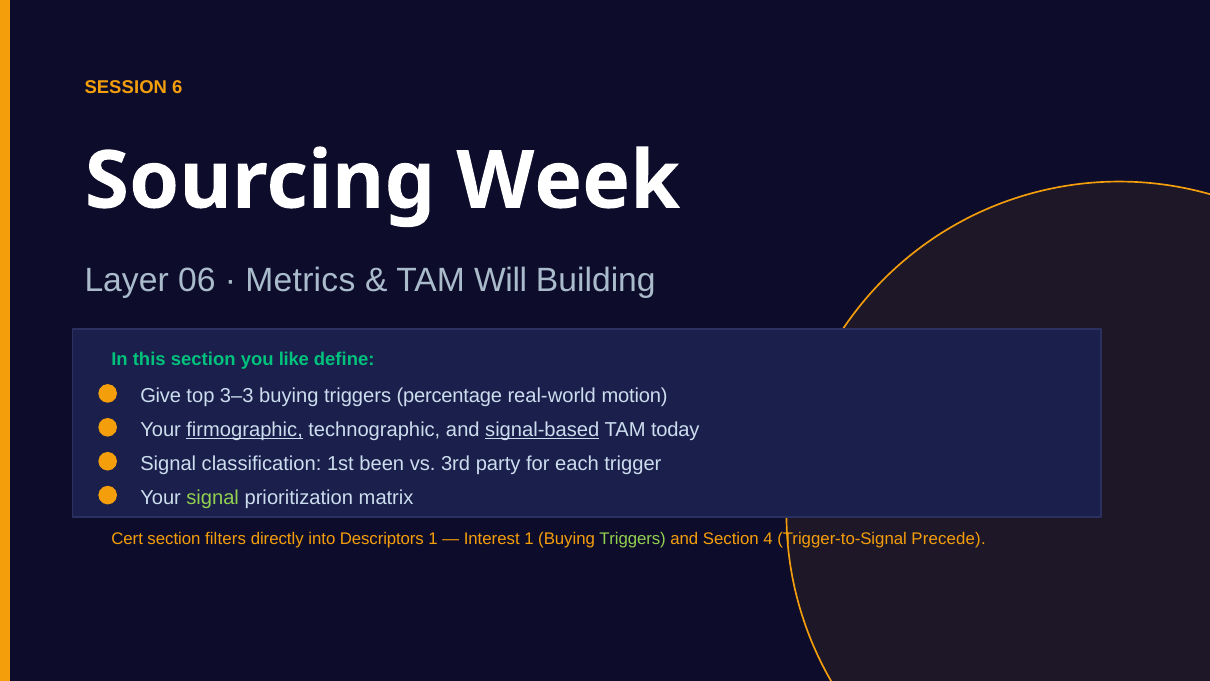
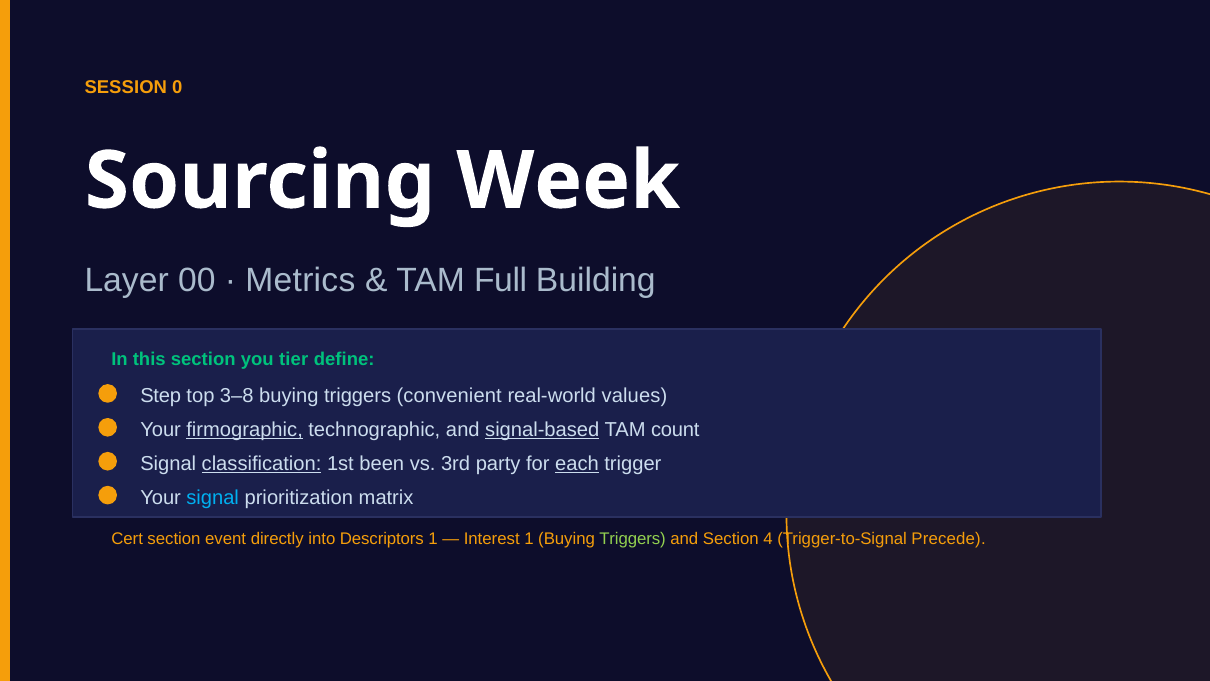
6: 6 -> 0
06: 06 -> 00
Will: Will -> Full
like: like -> tier
Give: Give -> Step
3–3: 3–3 -> 3–8
percentage: percentage -> convenient
motion: motion -> values
today: today -> count
classification underline: none -> present
each underline: none -> present
signal at (213, 497) colour: light green -> light blue
filters: filters -> event
